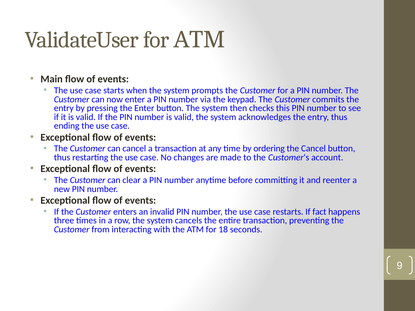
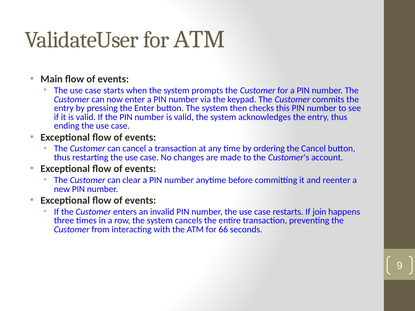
fact: fact -> join
18: 18 -> 66
